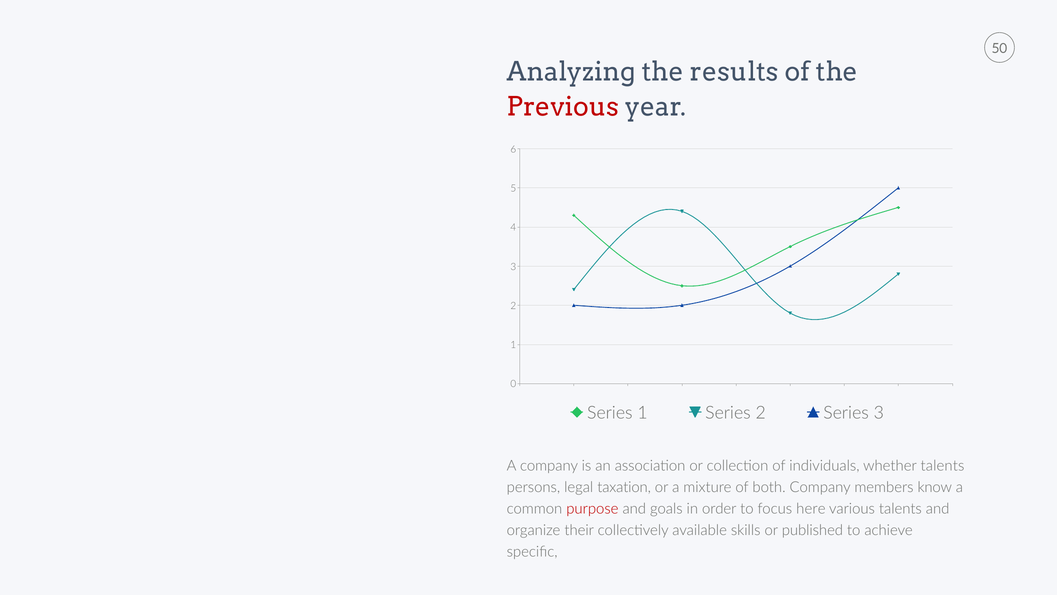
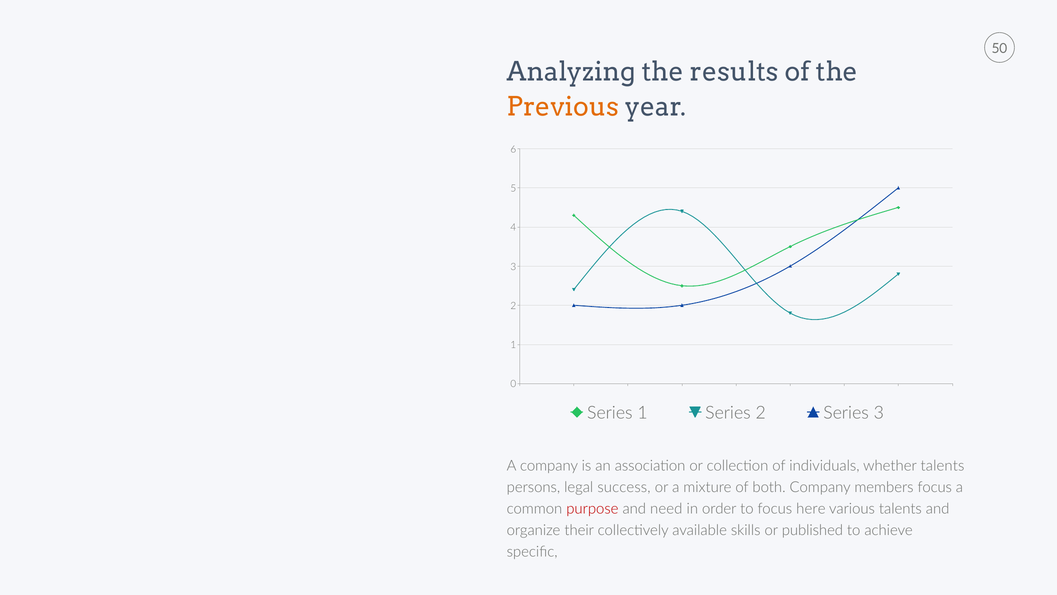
Previous colour: red -> orange
taxation: taxation -> success
members know: know -> focus
goals: goals -> need
